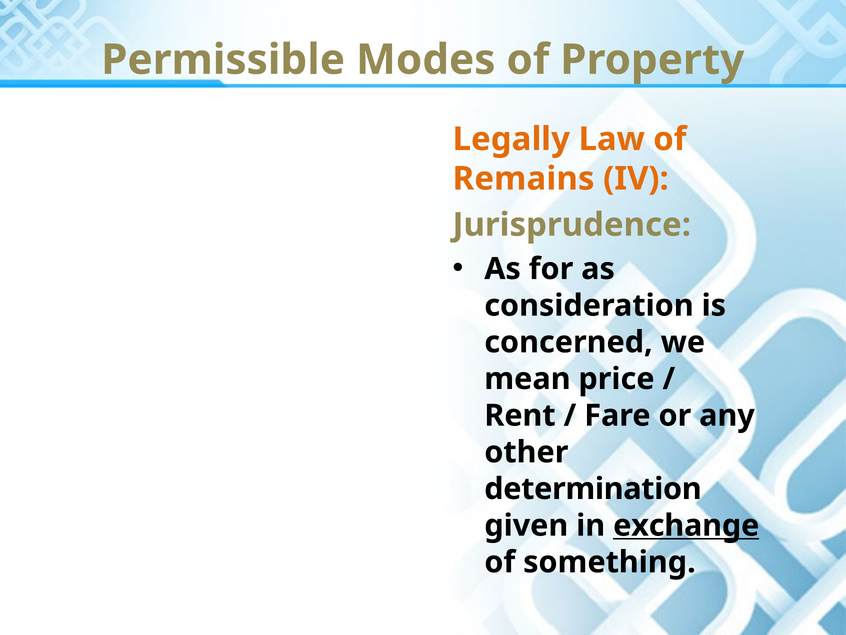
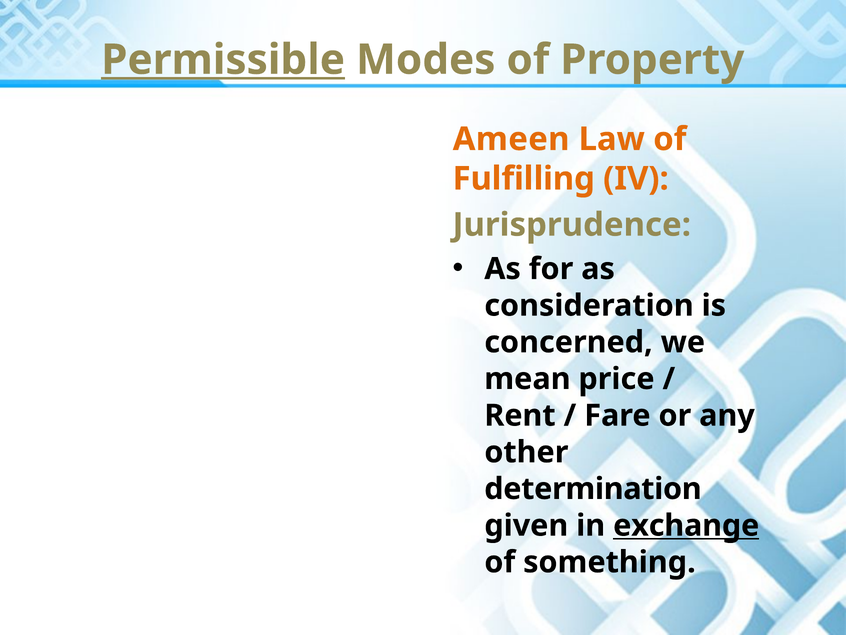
Permissible underline: none -> present
Legally: Legally -> Ameen
Remains: Remains -> Fulfilling
